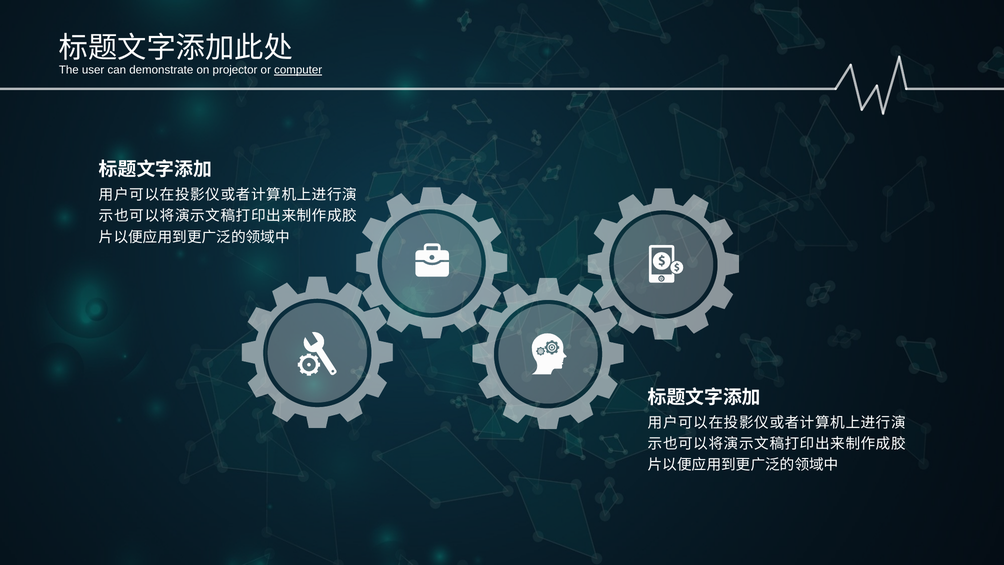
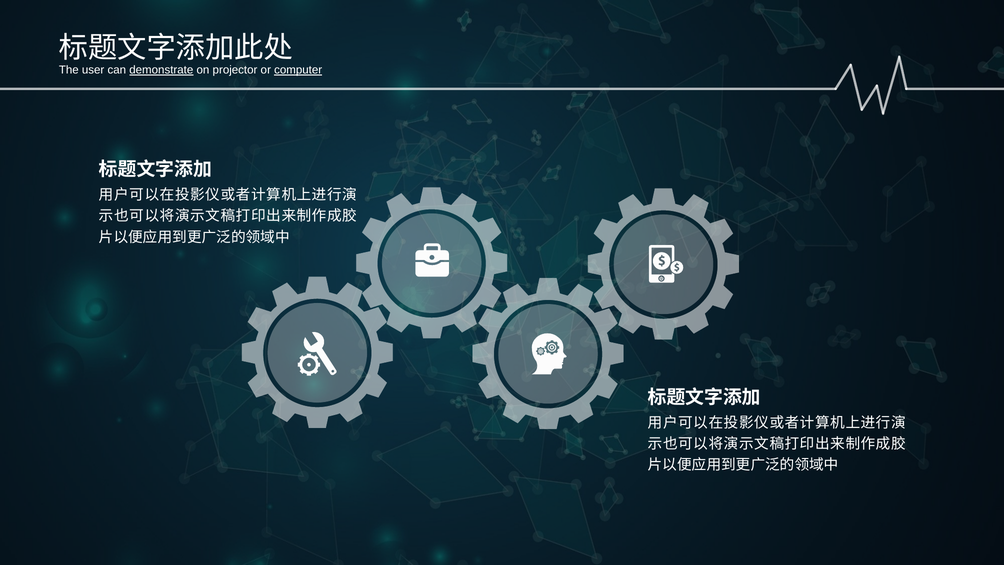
demonstrate underline: none -> present
